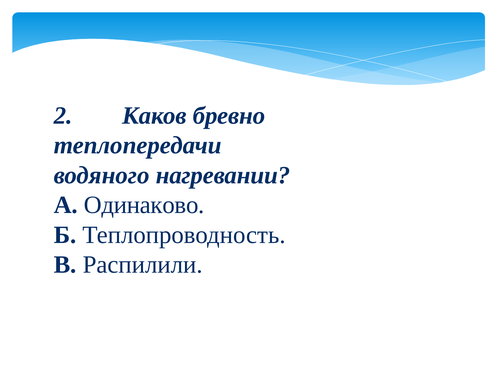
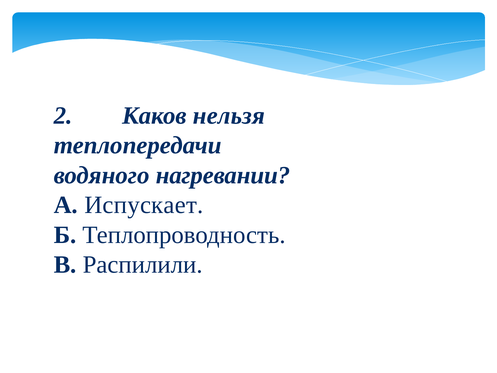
бревно: бревно -> нельзя
Одинаково: Одинаково -> Испускает
